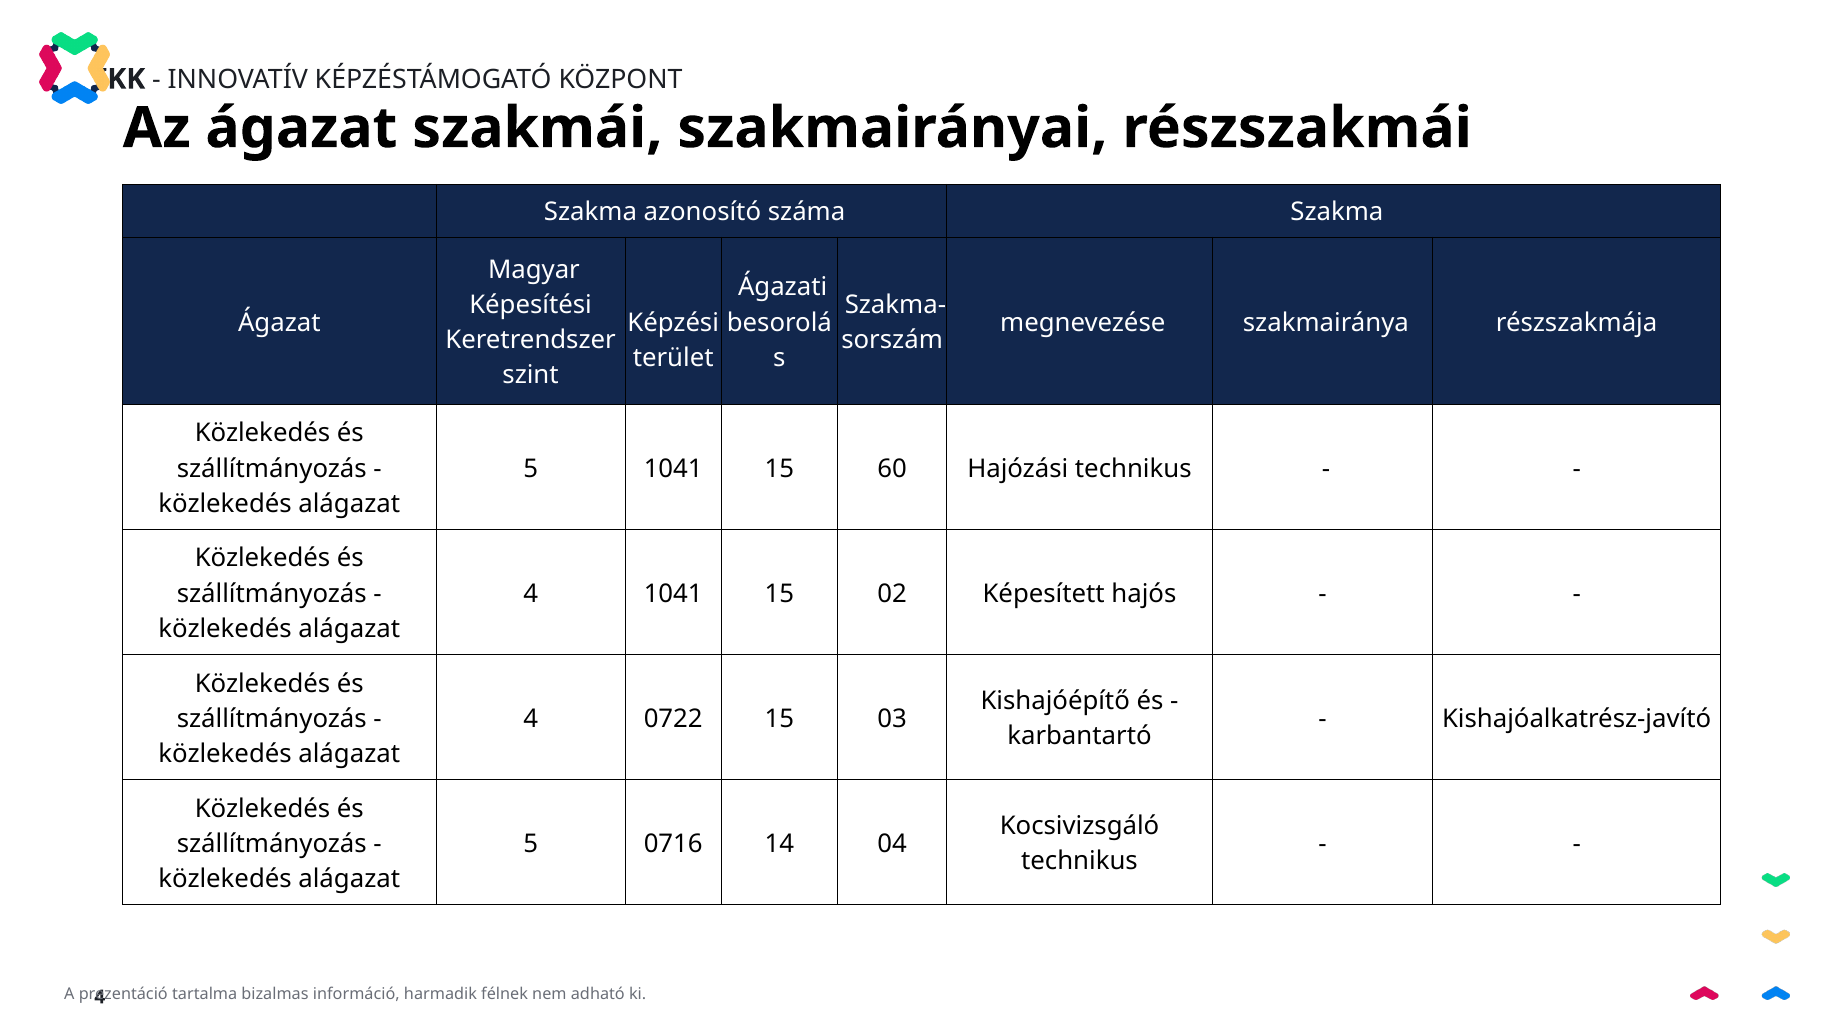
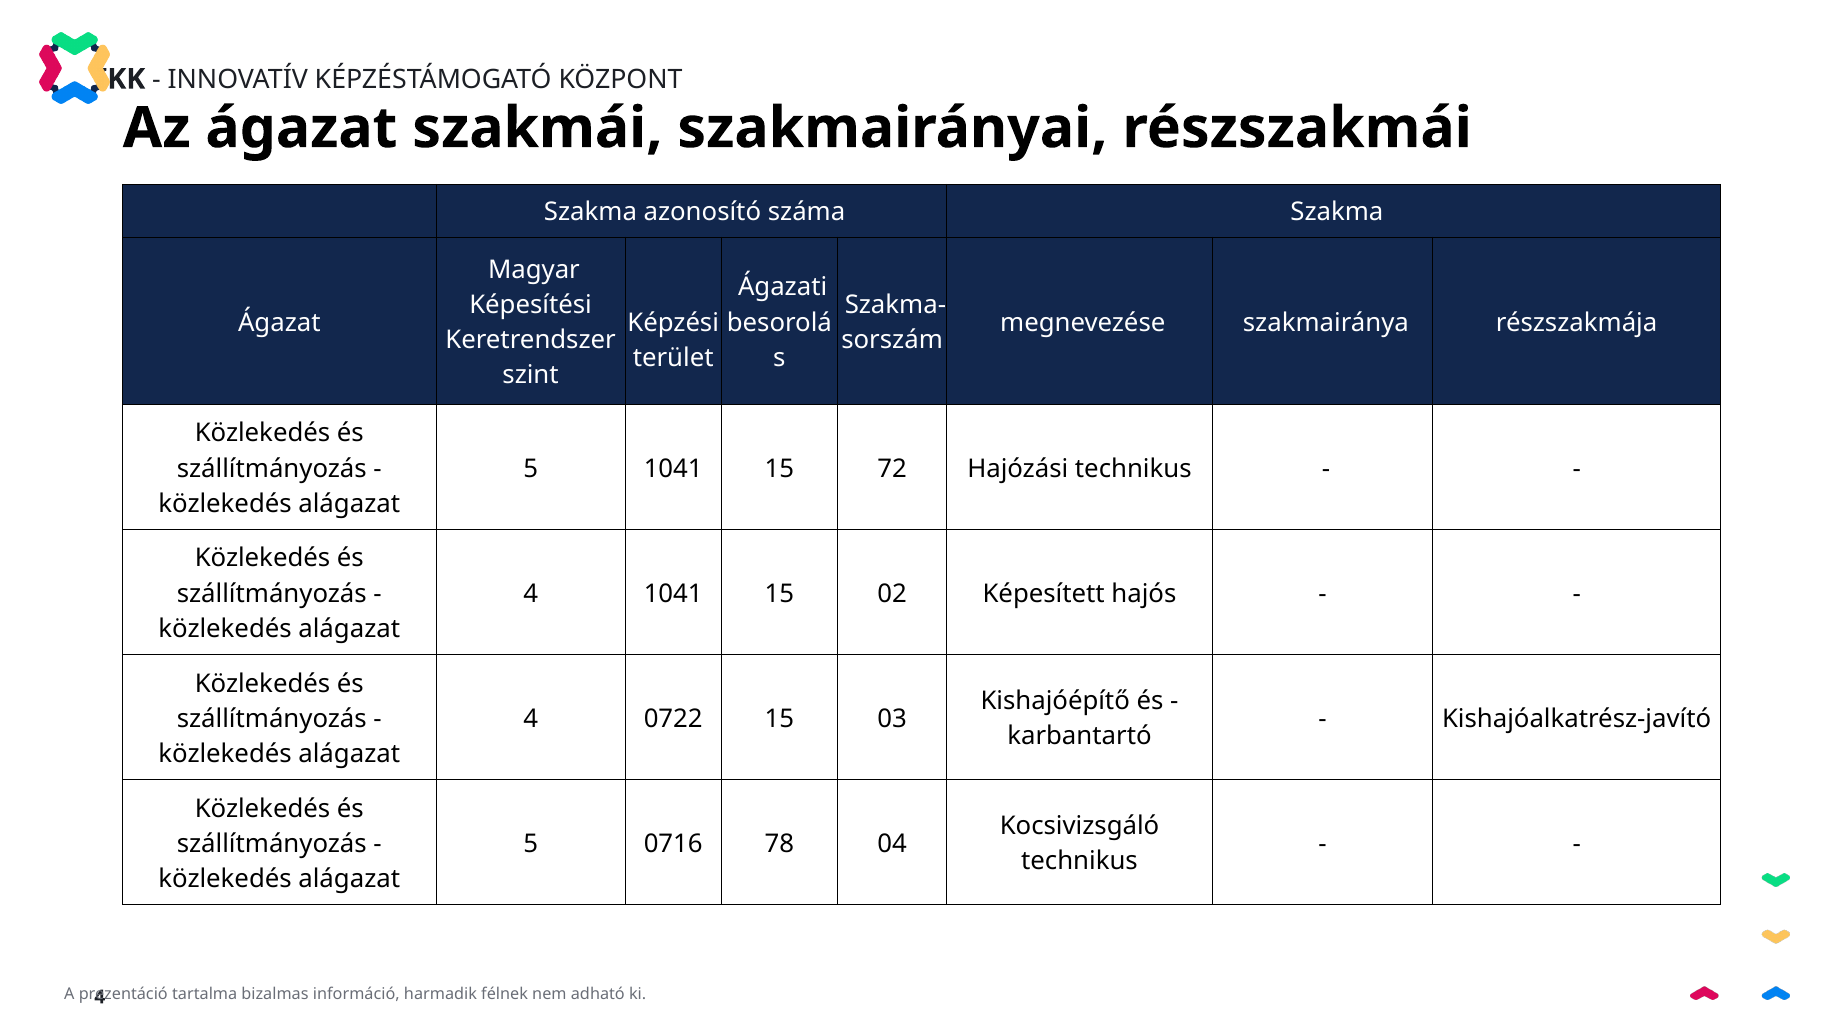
60: 60 -> 72
14: 14 -> 78
